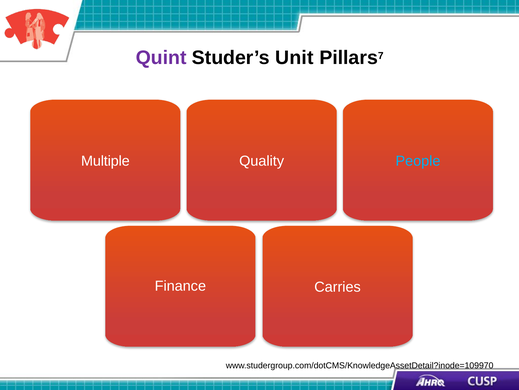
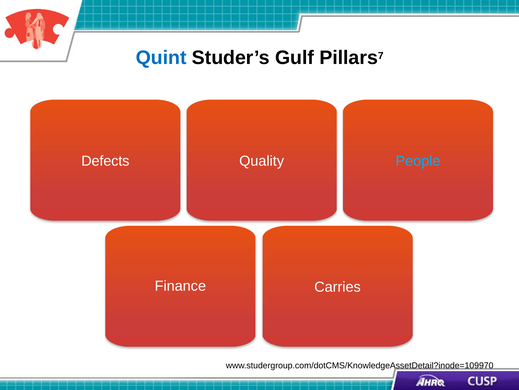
Quint colour: purple -> blue
Unit: Unit -> Gulf
Multiple: Multiple -> Defects
